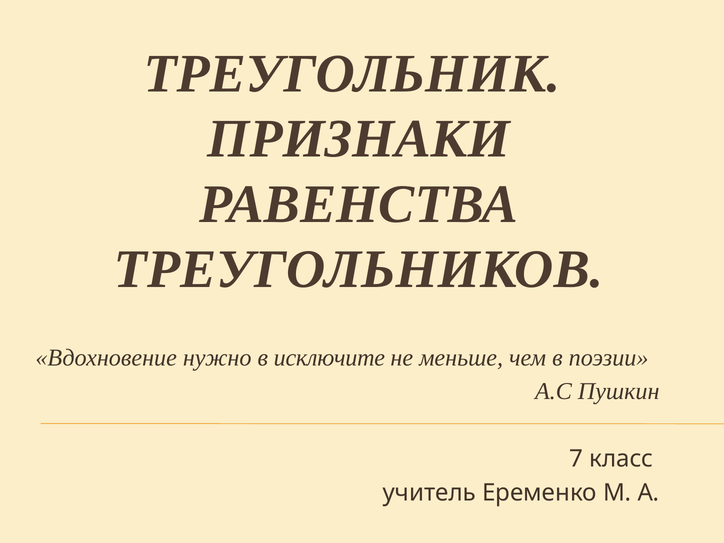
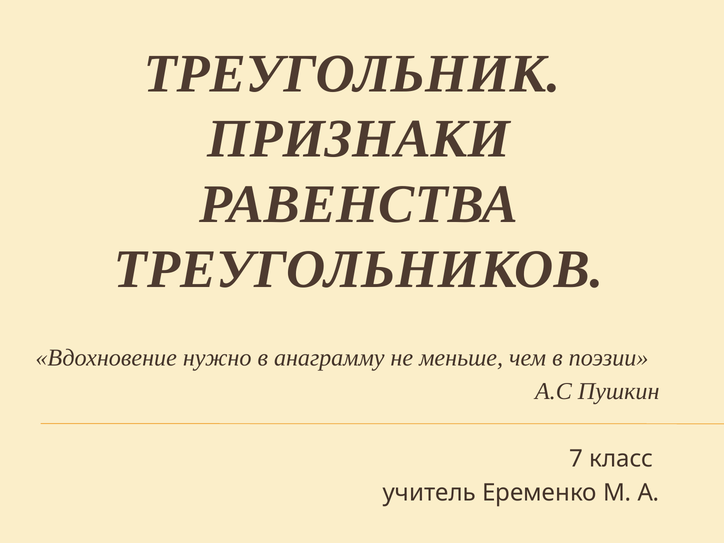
исключите: исключите -> анаграмму
